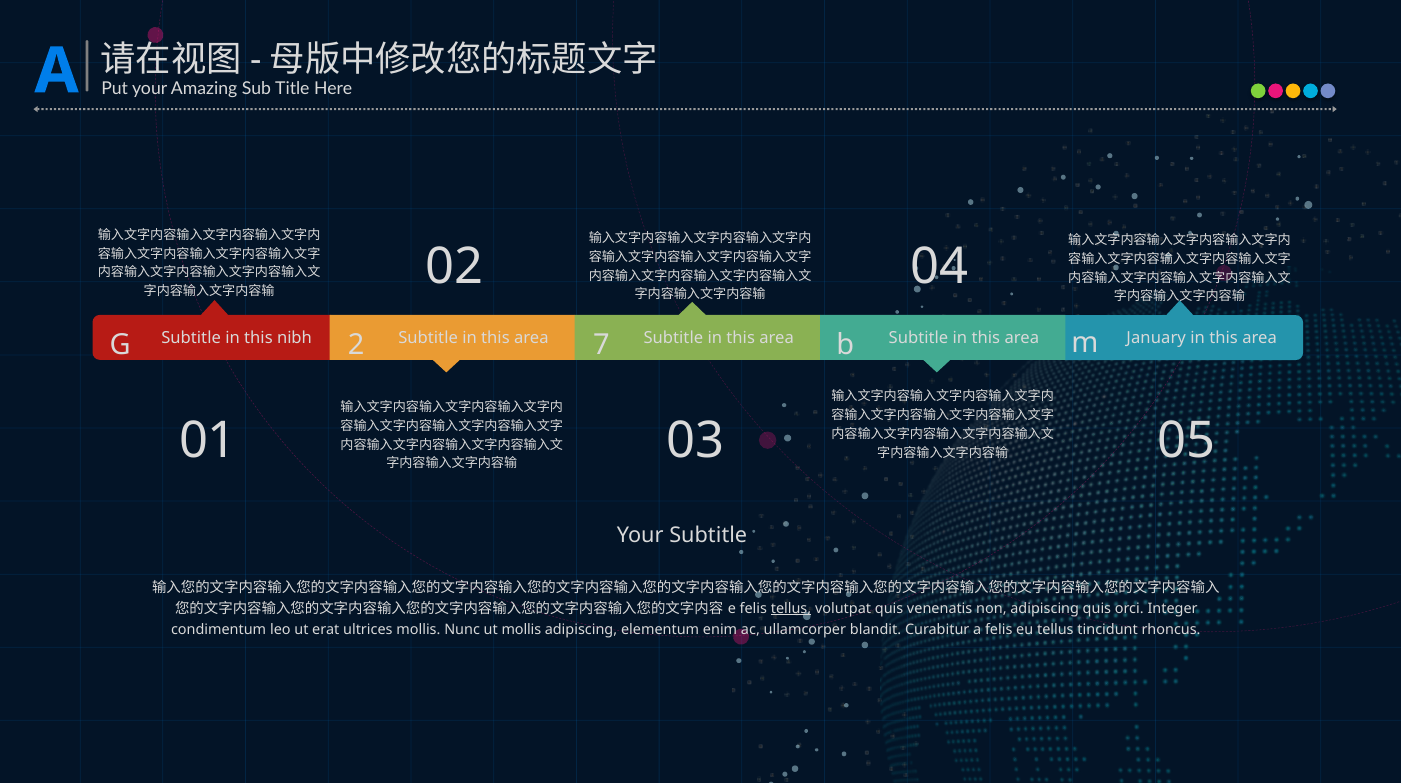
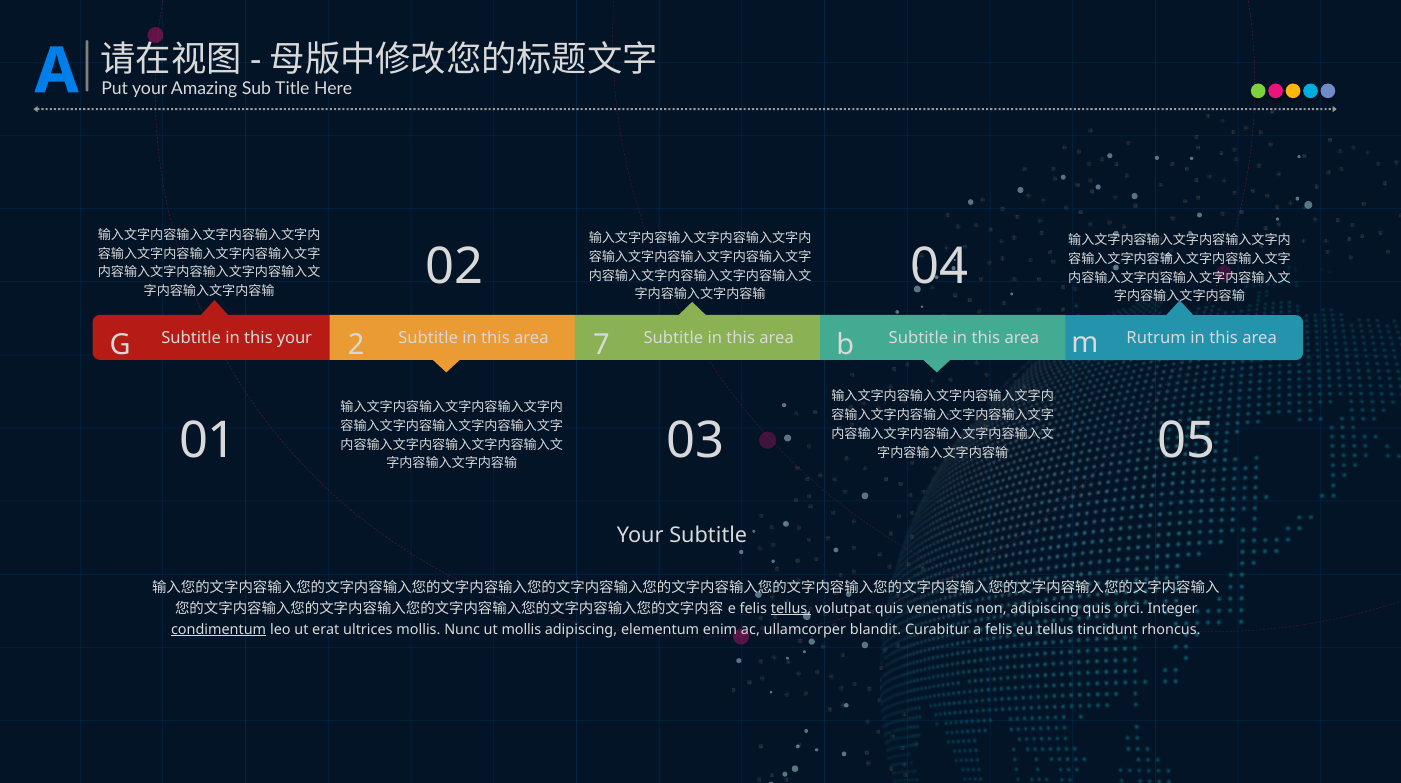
this nibh: nibh -> your
January: January -> Rutrum
condimentum underline: none -> present
